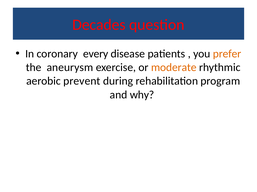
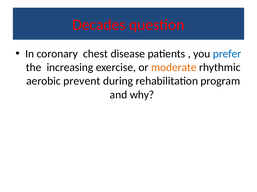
every: every -> chest
prefer colour: orange -> blue
aneurysm: aneurysm -> increasing
